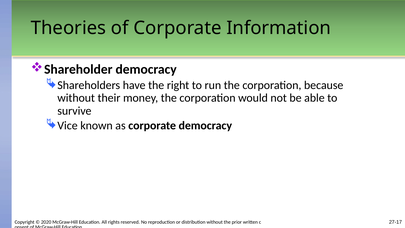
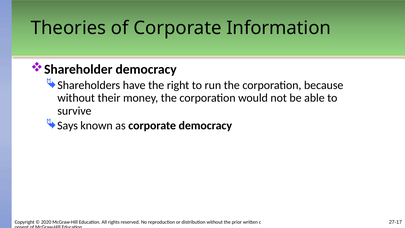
Vice: Vice -> Says
